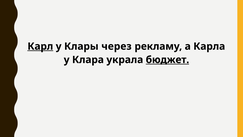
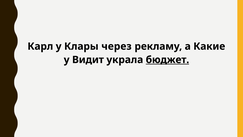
Карл underline: present -> none
Карла: Карла -> Какие
Клара: Клара -> Видит
